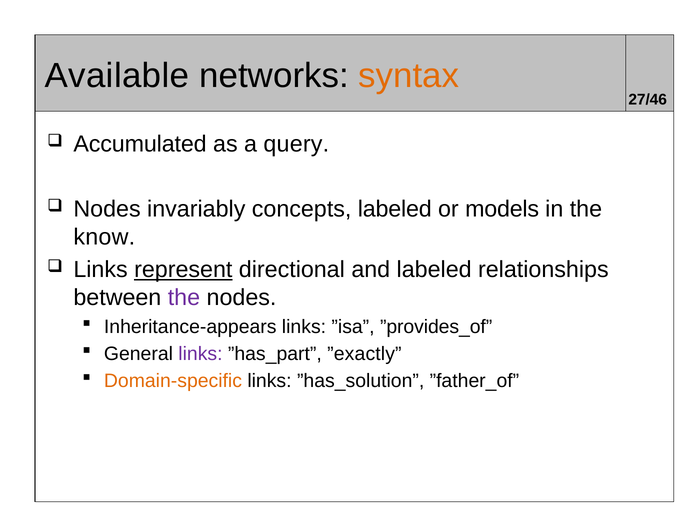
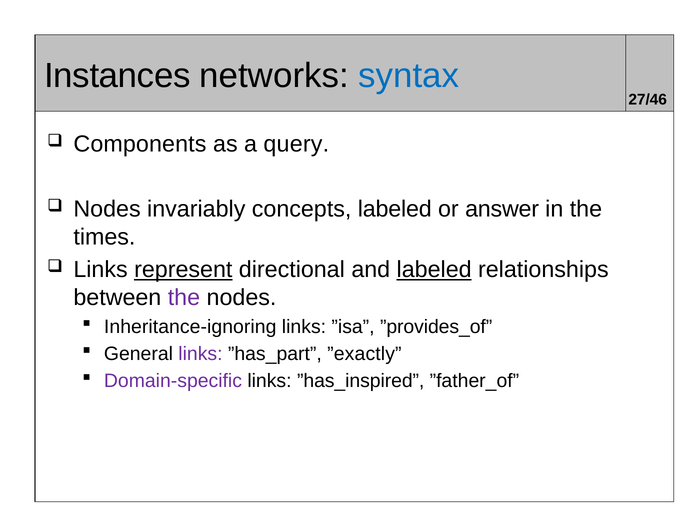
Available: Available -> Instances
syntax colour: orange -> blue
Accumulated: Accumulated -> Components
models: models -> answer
know: know -> times
labeled at (434, 270) underline: none -> present
Inheritance-appears: Inheritance-appears -> Inheritance-ignoring
Domain-specific colour: orange -> purple
”has_solution: ”has_solution -> ”has_inspired
